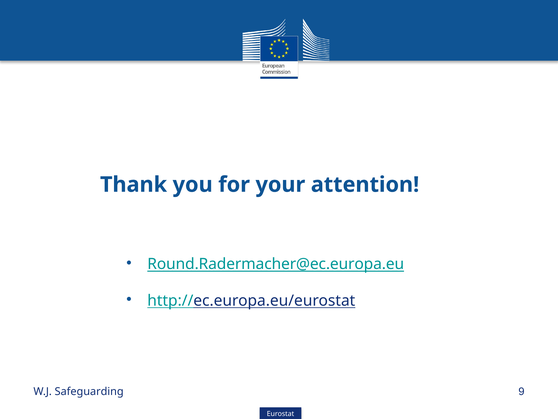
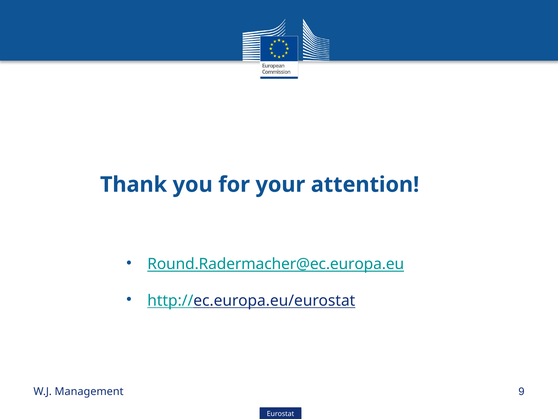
Safeguarding: Safeguarding -> Management
